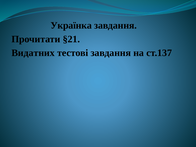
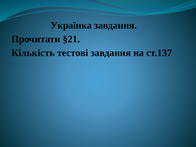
Видатних: Видатних -> Кількість
